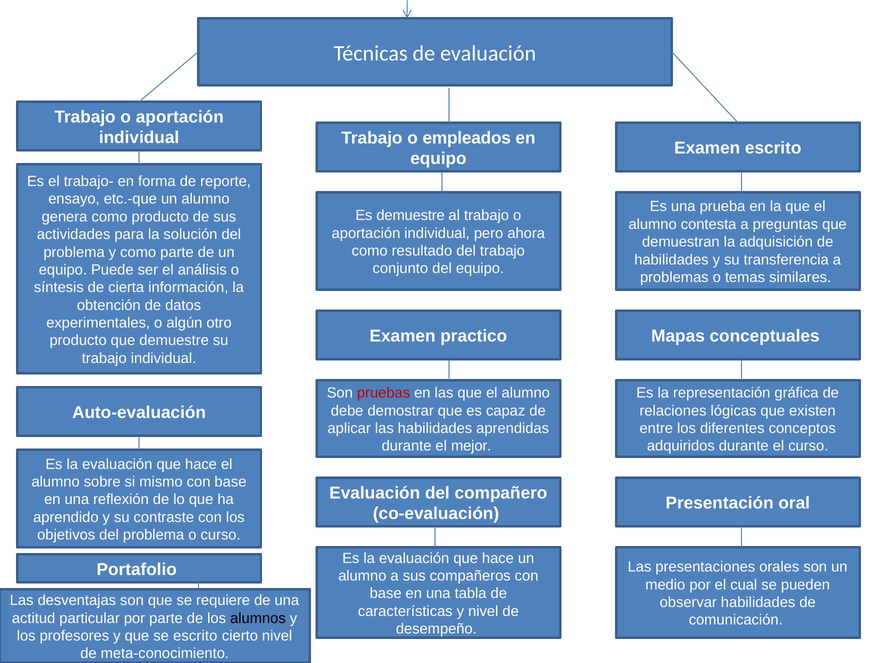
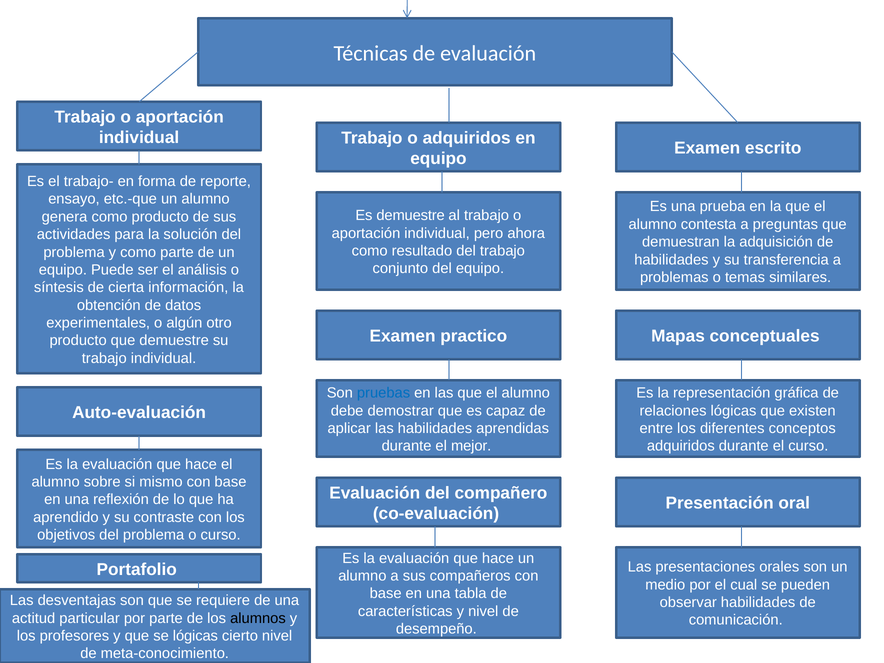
o empleados: empleados -> adquiridos
pruebas colour: red -> blue
se escrito: escrito -> lógicas
